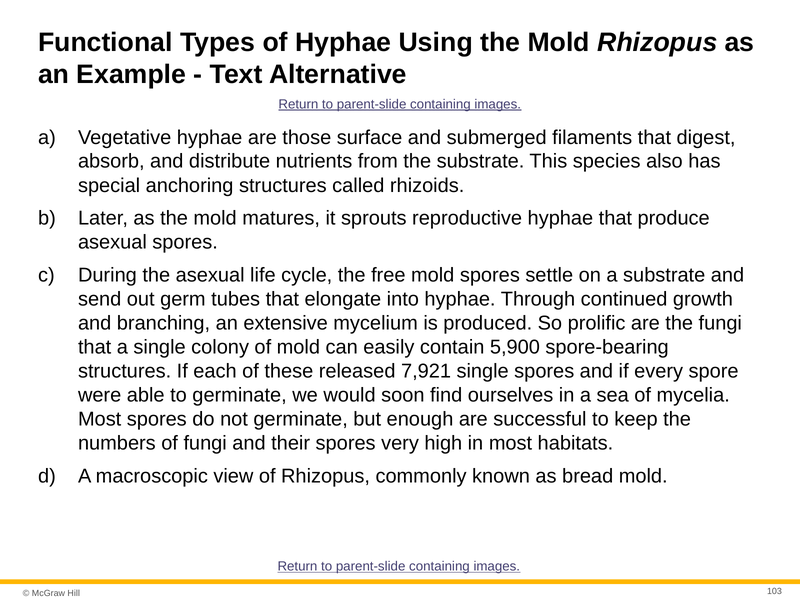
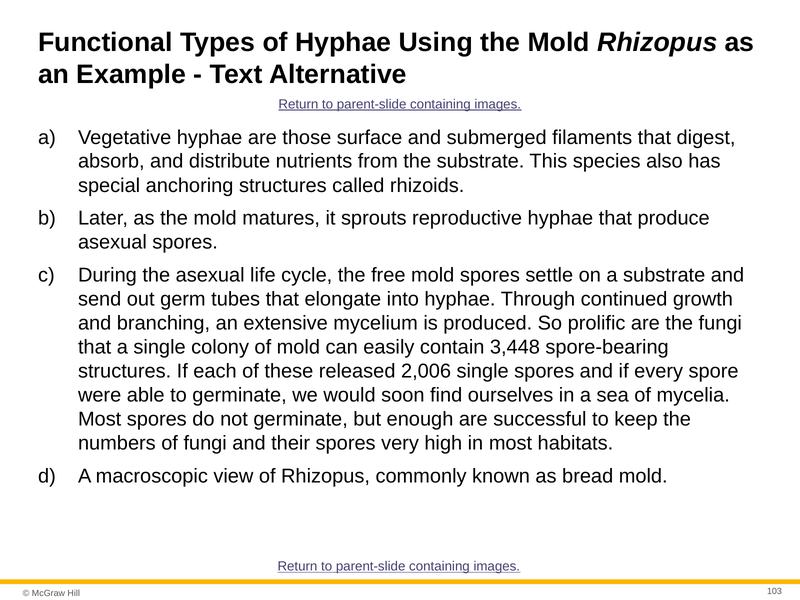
5,900: 5,900 -> 3,448
7,921: 7,921 -> 2,006
